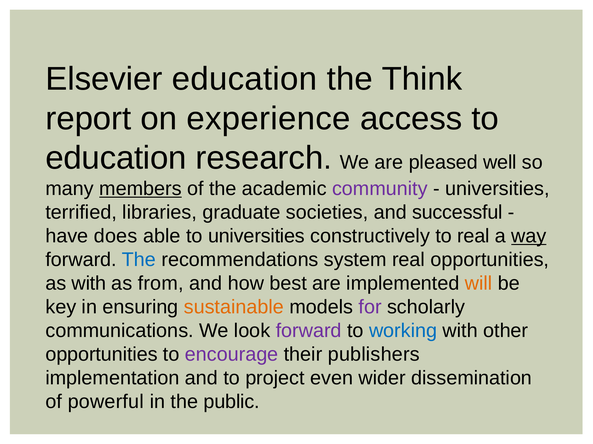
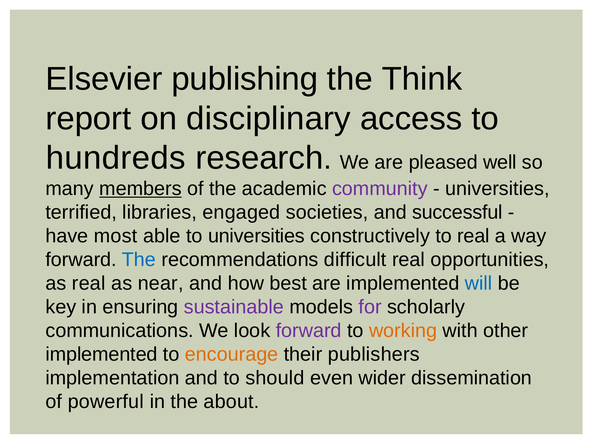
Elsevier education: education -> publishing
experience: experience -> disciplinary
education at (116, 158): education -> hundreds
graduate: graduate -> engaged
does: does -> most
way underline: present -> none
system: system -> difficult
as with: with -> real
from: from -> near
will colour: orange -> blue
sustainable colour: orange -> purple
working colour: blue -> orange
opportunities at (102, 355): opportunities -> implemented
encourage colour: purple -> orange
project: project -> should
public: public -> about
